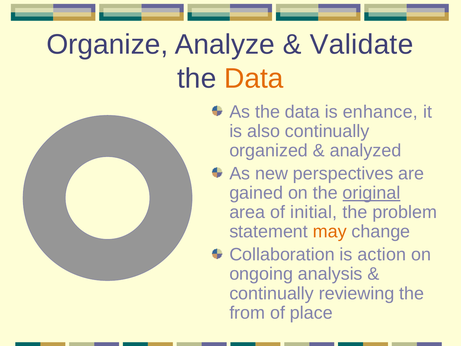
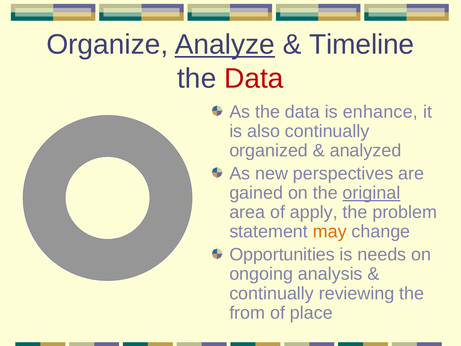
Analyze underline: none -> present
Validate: Validate -> Timeline
Data at (254, 78) colour: orange -> red
initial: initial -> apply
Collaboration: Collaboration -> Opportunities
action: action -> needs
